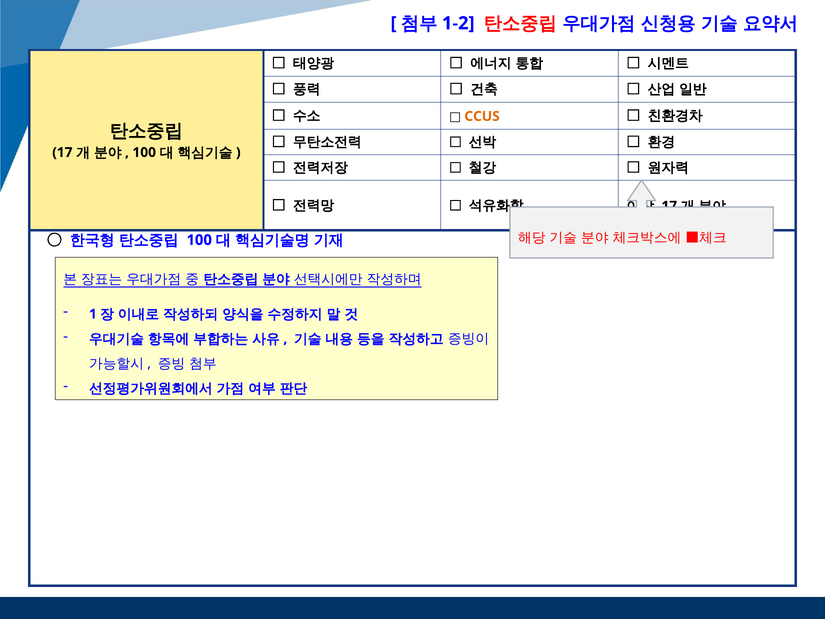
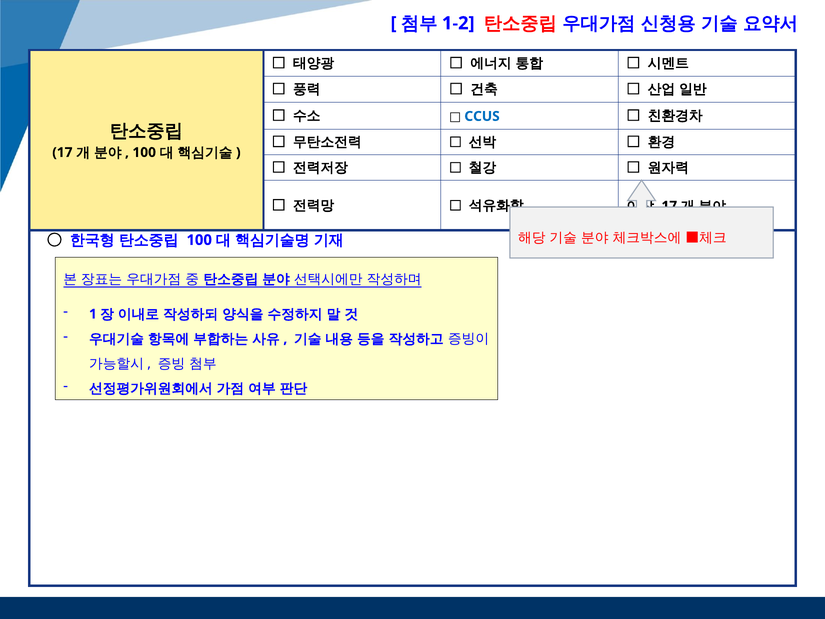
CCUS colour: orange -> blue
